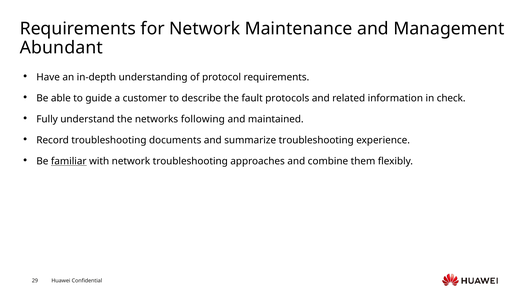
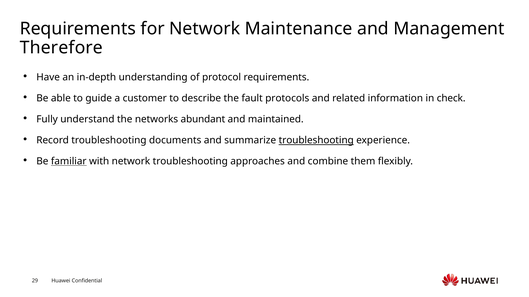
Abundant: Abundant -> Therefore
following: following -> abundant
troubleshooting at (316, 141) underline: none -> present
